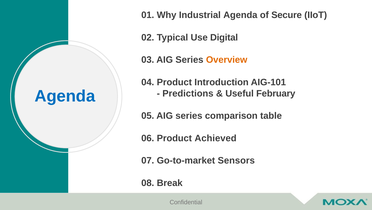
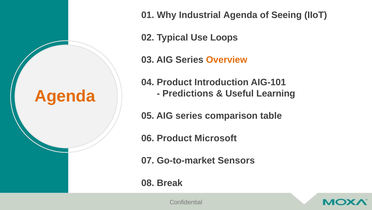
Secure: Secure -> Seeing
Digital: Digital -> Loops
Agenda at (65, 96) colour: blue -> orange
February: February -> Learning
Achieved: Achieved -> Microsoft
